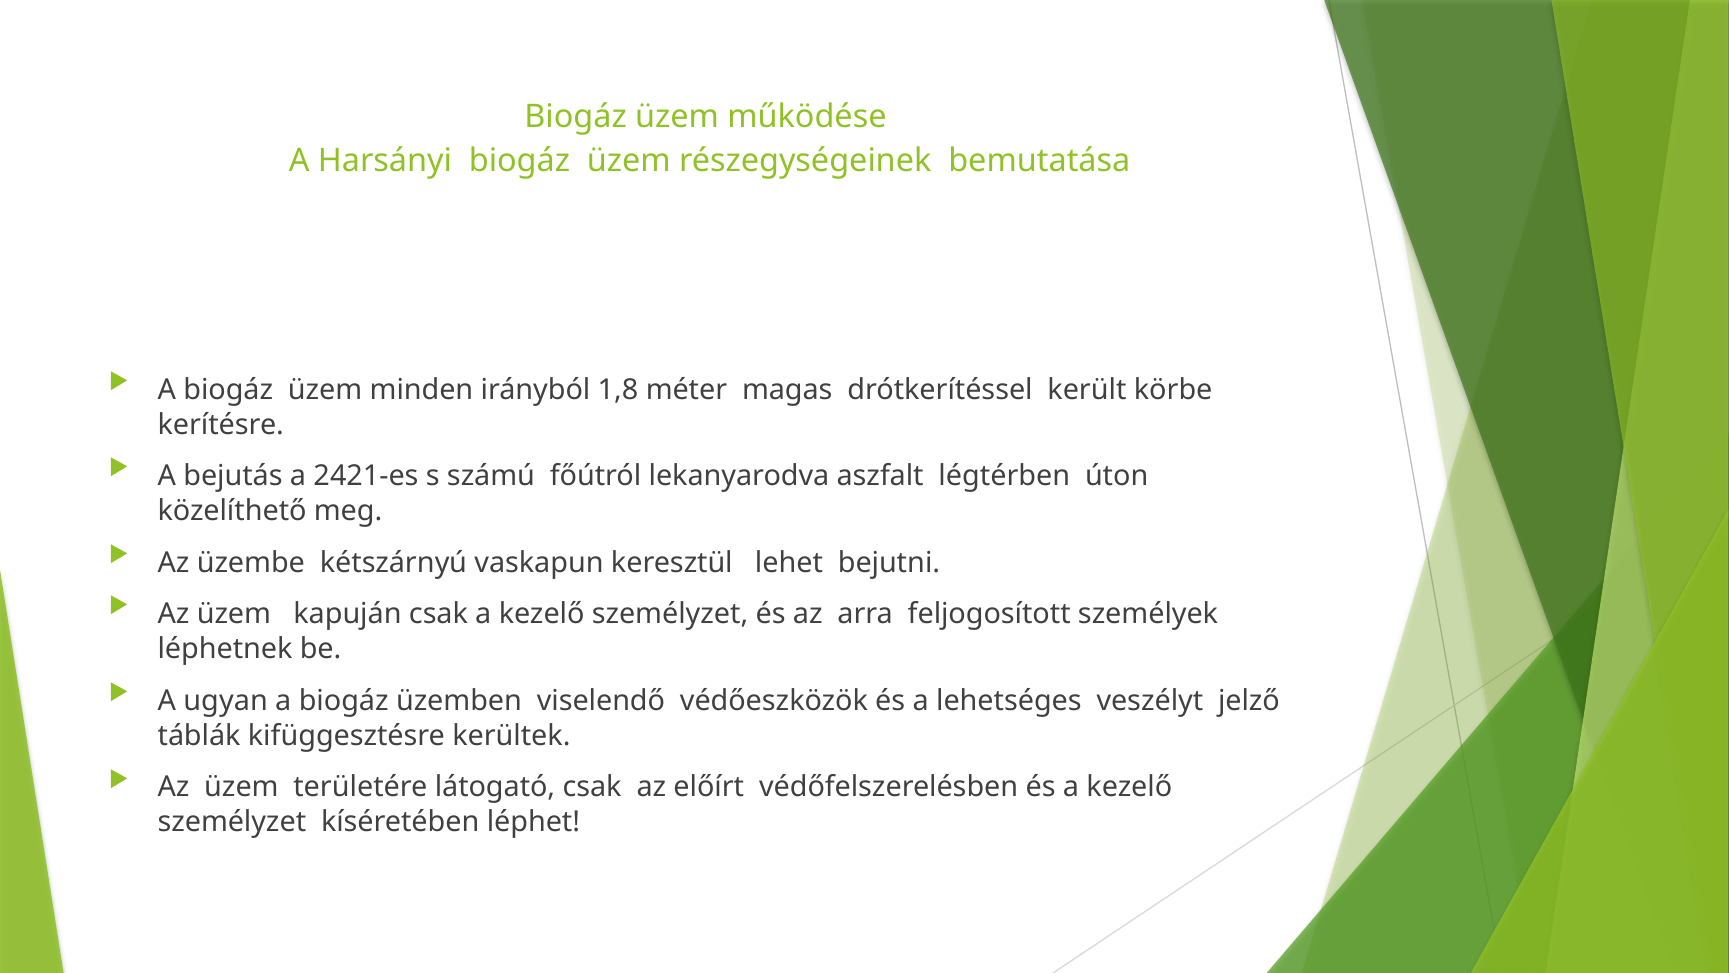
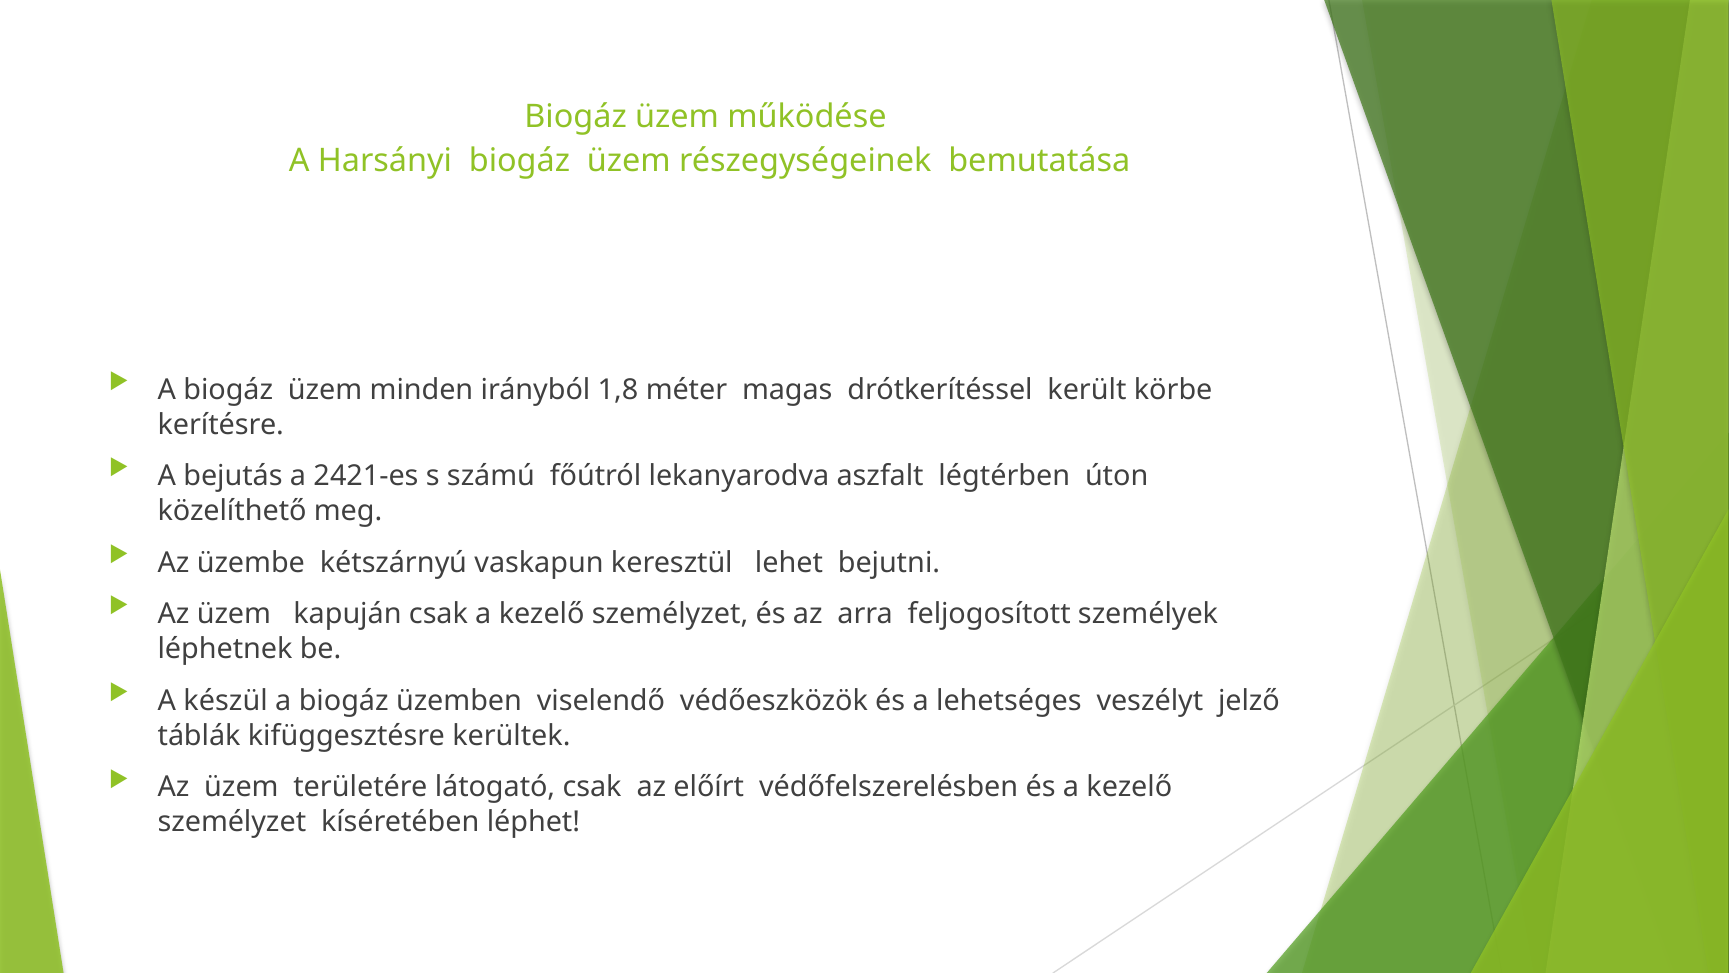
ugyan: ugyan -> készül
